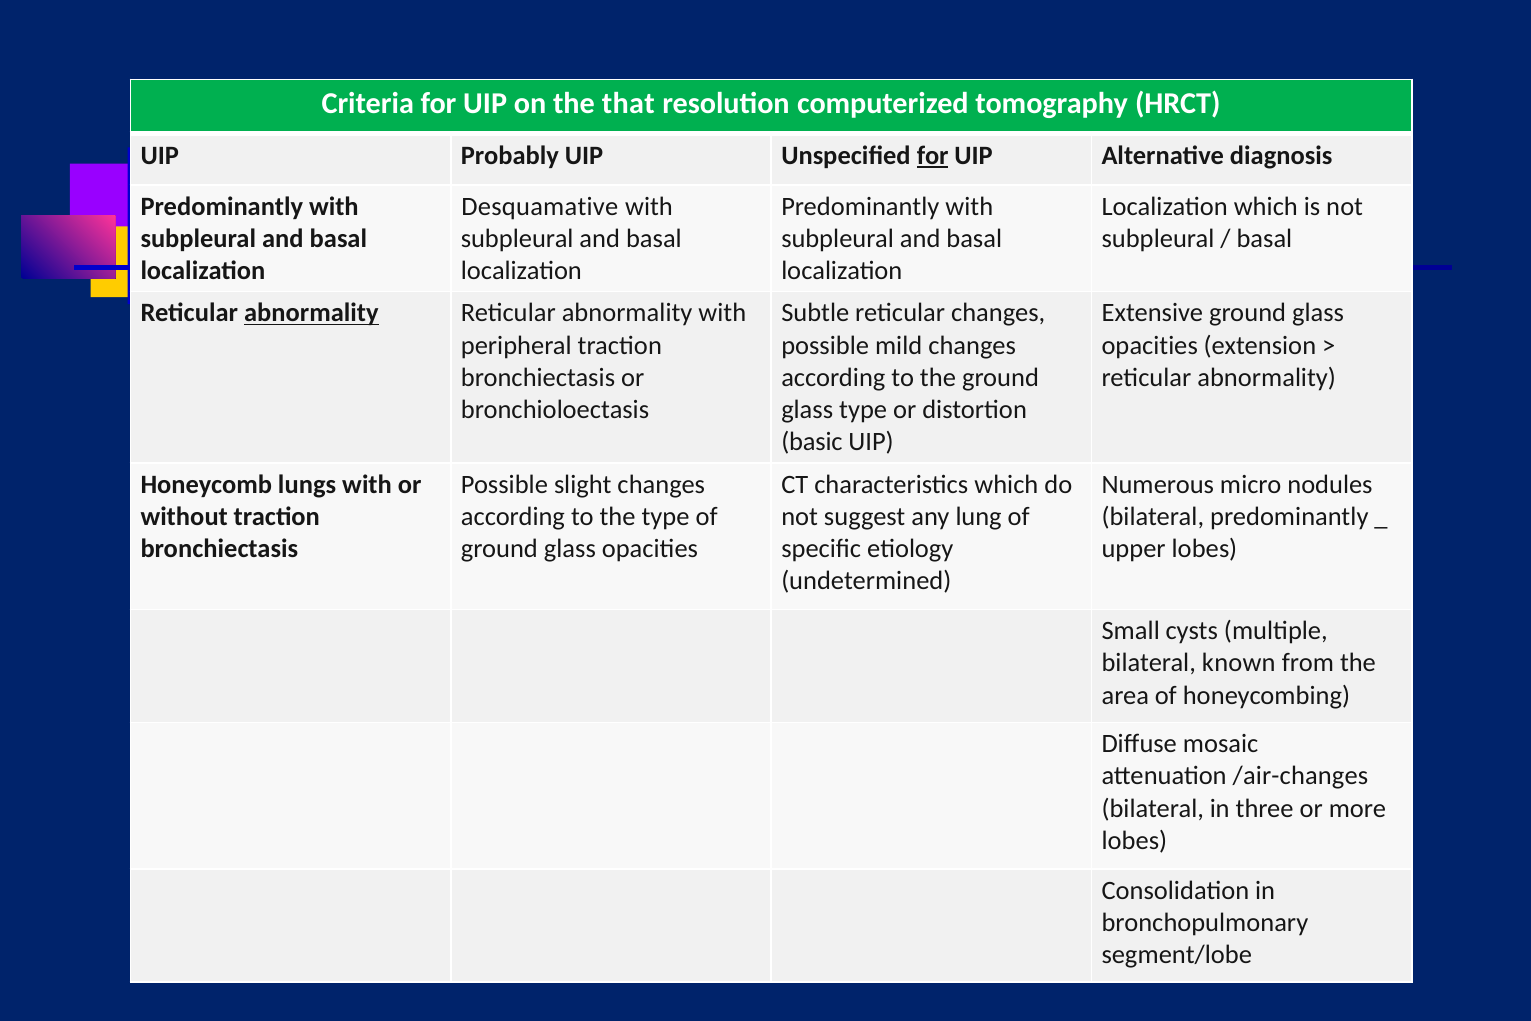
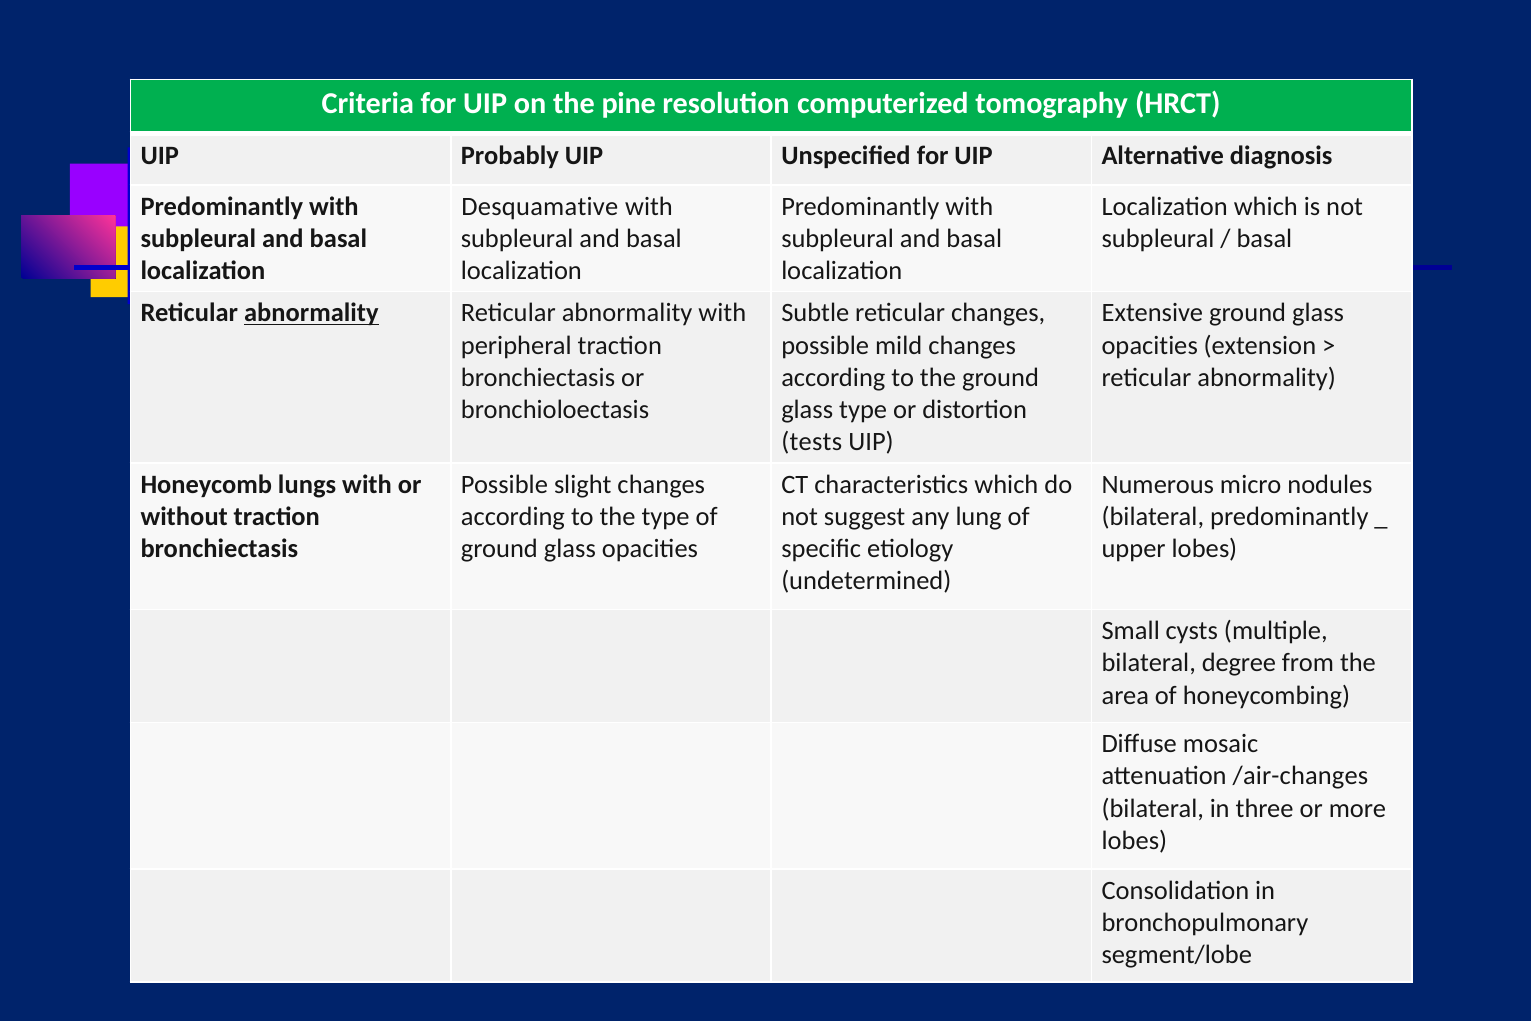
that: that -> pine
for at (933, 155) underline: present -> none
basic: basic -> tests
known: known -> degree
